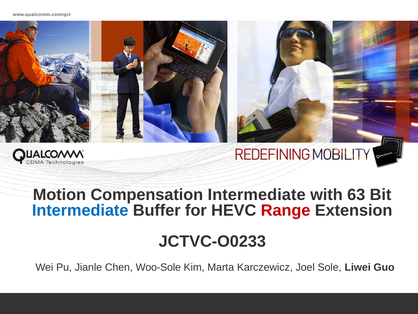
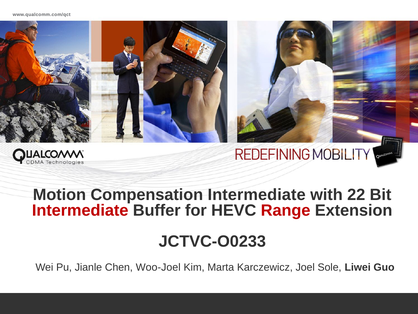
63: 63 -> 22
Intermediate at (80, 210) colour: blue -> red
Woo-Sole: Woo-Sole -> Woo-Joel
